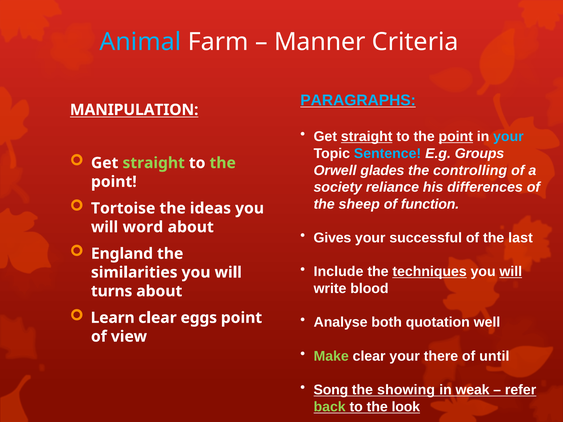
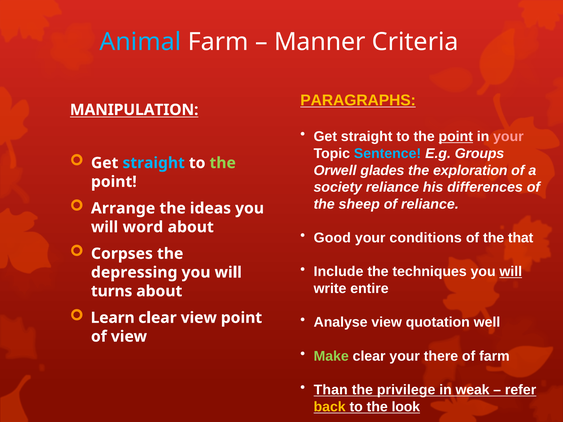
PARAGRAPHS colour: light blue -> yellow
straight at (367, 137) underline: present -> none
your at (508, 137) colour: light blue -> pink
straight at (154, 163) colour: light green -> light blue
controlling: controlling -> exploration
of function: function -> reliance
Tortoise: Tortoise -> Arrange
Gives: Gives -> Good
successful: successful -> conditions
last: last -> that
England: England -> Corpses
techniques underline: present -> none
similarities: similarities -> depressing
blood: blood -> entire
clear eggs: eggs -> view
Analyse both: both -> view
of until: until -> farm
Song: Song -> Than
showing: showing -> privilege
back colour: light green -> yellow
